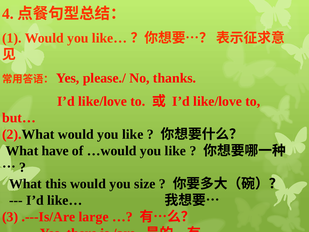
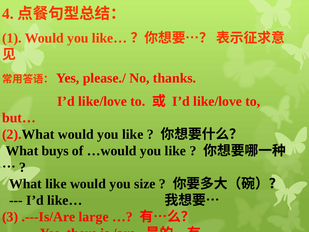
What have: have -> buys
What this: this -> like
